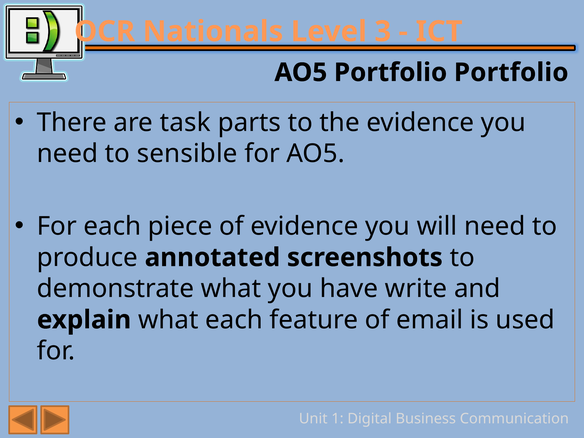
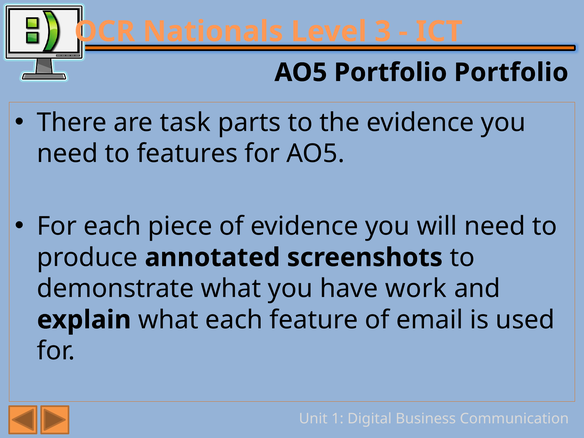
sensible: sensible -> features
write: write -> work
